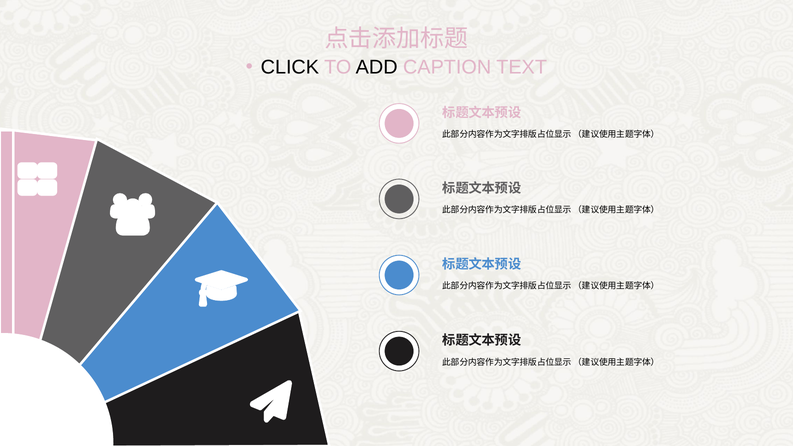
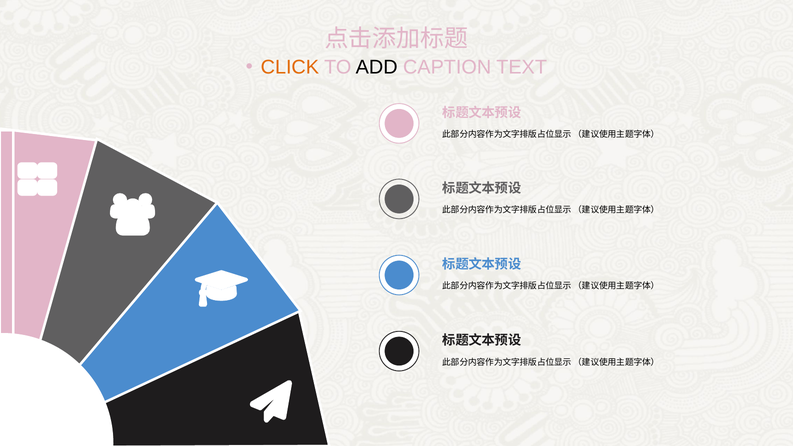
CLICK colour: black -> orange
